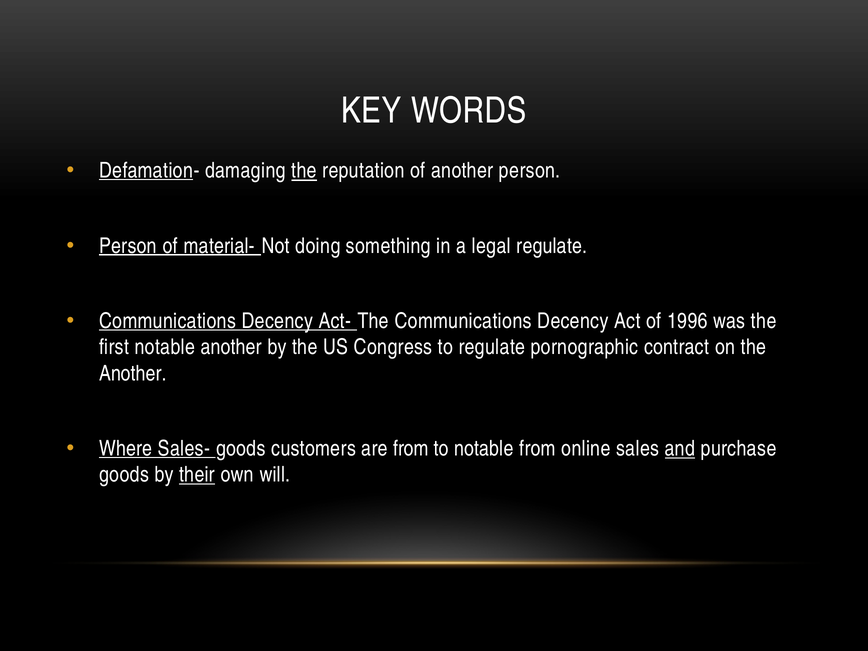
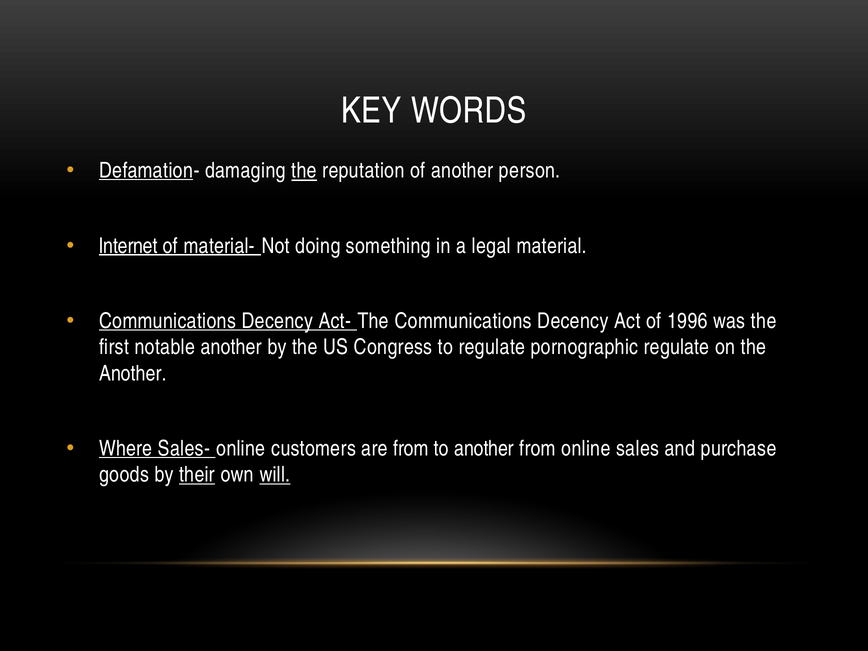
Person at (128, 246): Person -> Internet
legal regulate: regulate -> material
pornographic contract: contract -> regulate
Sales- goods: goods -> online
to notable: notable -> another
and underline: present -> none
will underline: none -> present
